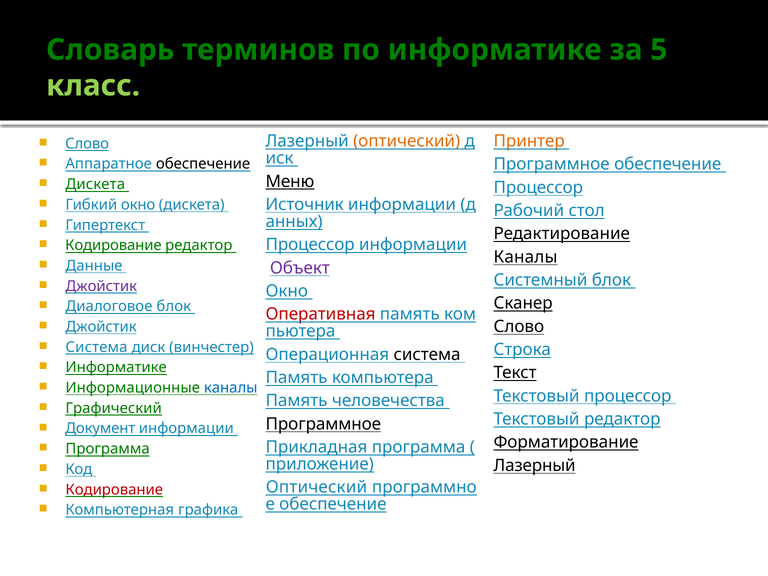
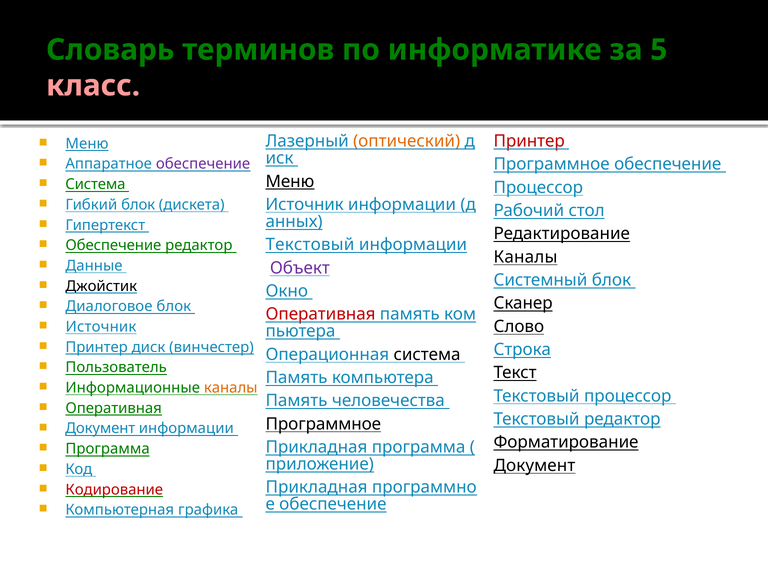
класс colour: light green -> pink
Принтер at (529, 141) colour: orange -> red
Слово at (87, 144): Слово -> Меню
обеспечение at (203, 164) colour: black -> purple
Дискета at (95, 184): Дискета -> Система
Гибкий окно: окно -> блок
Кодирование at (113, 245): Кодирование -> Обеспечение
Процессор at (310, 245): Процессор -> Текстовый
Джойстик at (101, 286) colour: purple -> black
Джойстик at (101, 327): Джойстик -> Источник
Система at (97, 347): Система -> Принтер
Информатике at (116, 368): Информатике -> Пользователь
каналы at (231, 388) colour: blue -> orange
Графический at (114, 408): Графический -> Оперативная
Лазерный at (535, 465): Лазерный -> Документ
Оптический at (316, 487): Оптический -> Прикладная
